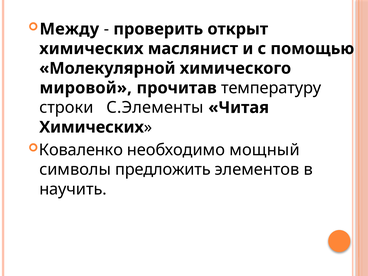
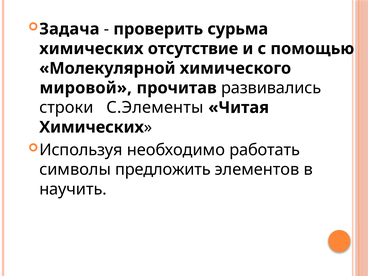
Между: Между -> Задача
открыт: открыт -> сурьма
маслянист: маслянист -> отсутствие
температуру: температуру -> развивались
Коваленко: Коваленко -> Используя
мощный: мощный -> работать
